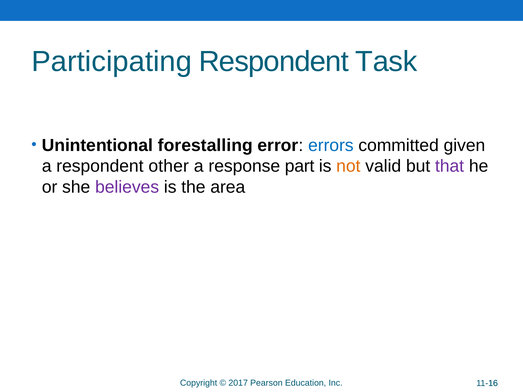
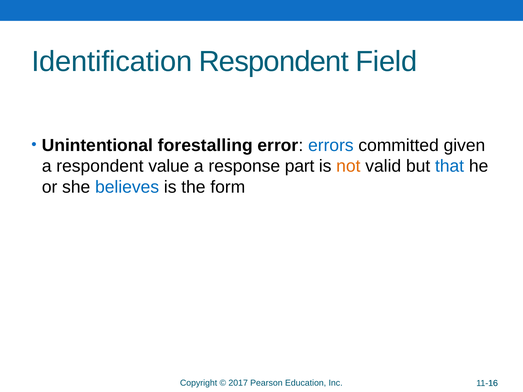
Participating: Participating -> Identification
Task: Task -> Field
other: other -> value
that colour: purple -> blue
believes colour: purple -> blue
area: area -> form
